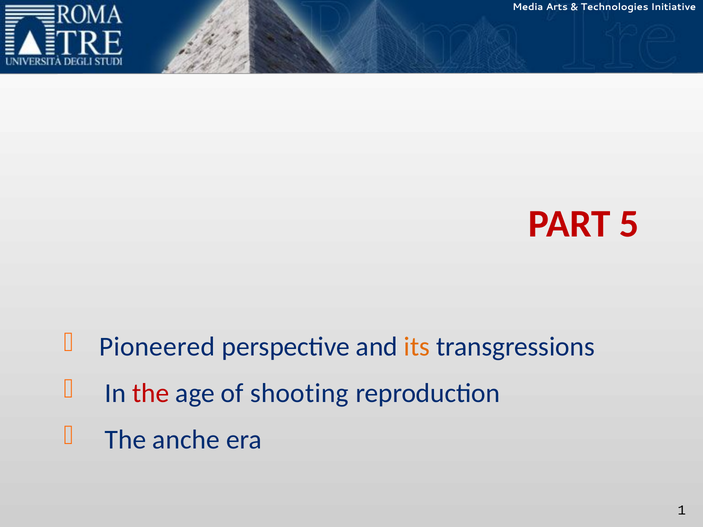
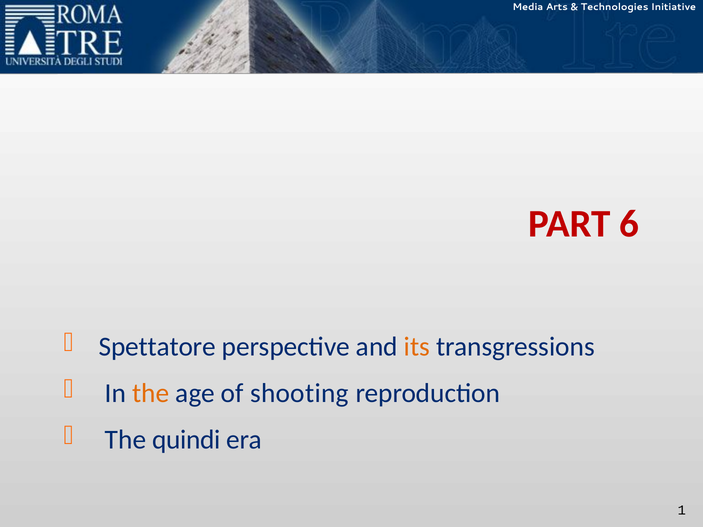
5: 5 -> 6
Pioneered: Pioneered -> Spettatore
the at (151, 393) colour: red -> orange
anche: anche -> quindi
